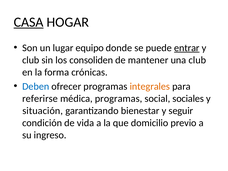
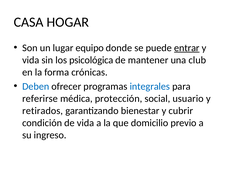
CASA underline: present -> none
club at (31, 60): club -> vida
consoliden: consoliden -> psicológica
integrales colour: orange -> blue
médica programas: programas -> protección
sociales: sociales -> usuario
situación: situación -> retirados
seguir: seguir -> cubrir
